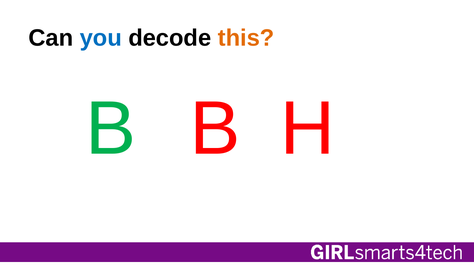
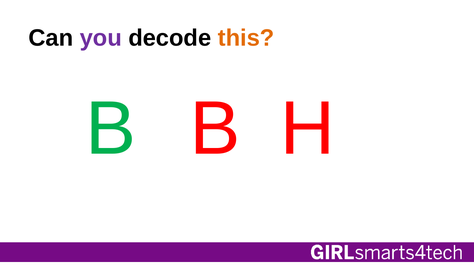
you colour: blue -> purple
